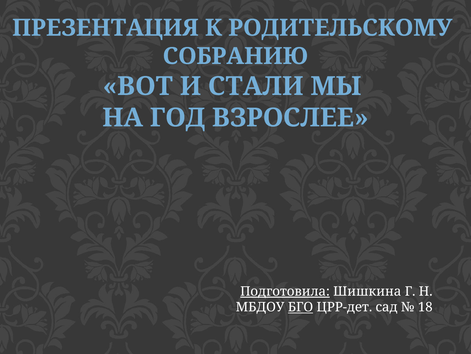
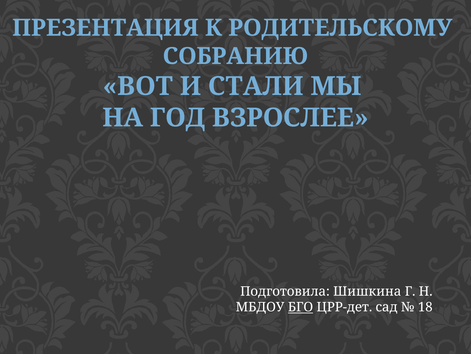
Подготовила underline: present -> none
